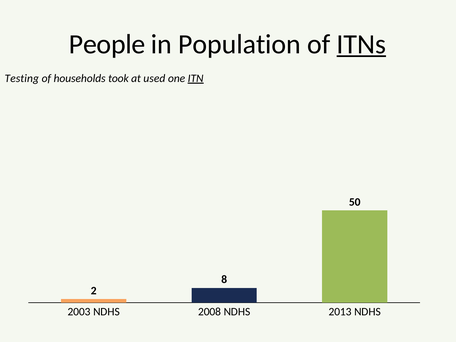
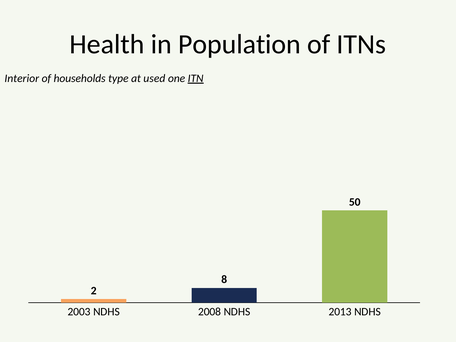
People: People -> Health
ITNs underline: present -> none
Testing: Testing -> Interior
took: took -> type
